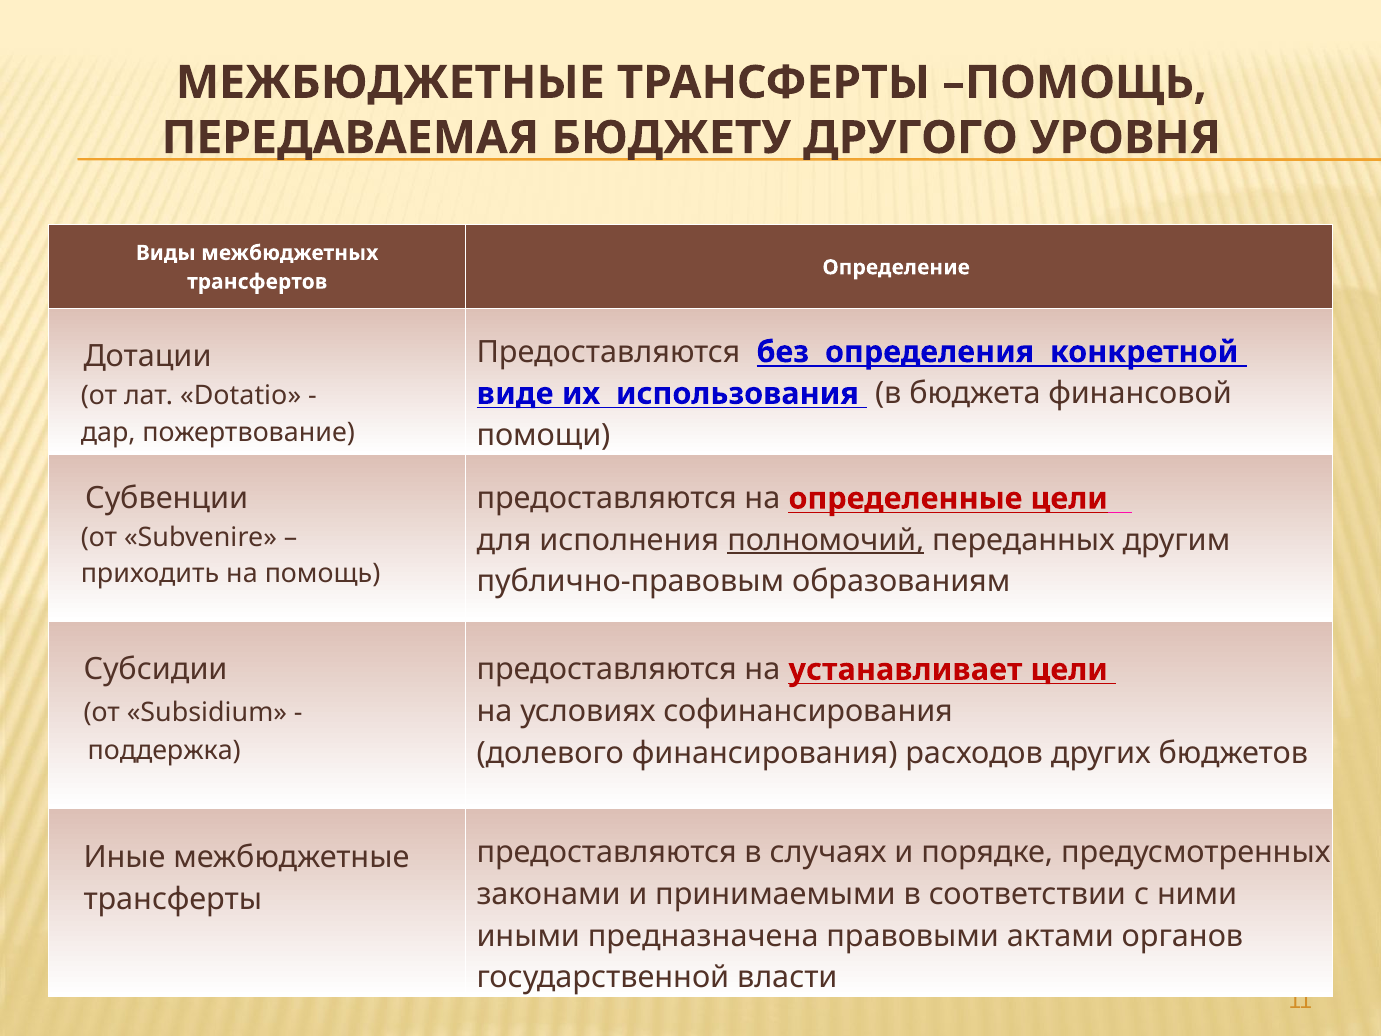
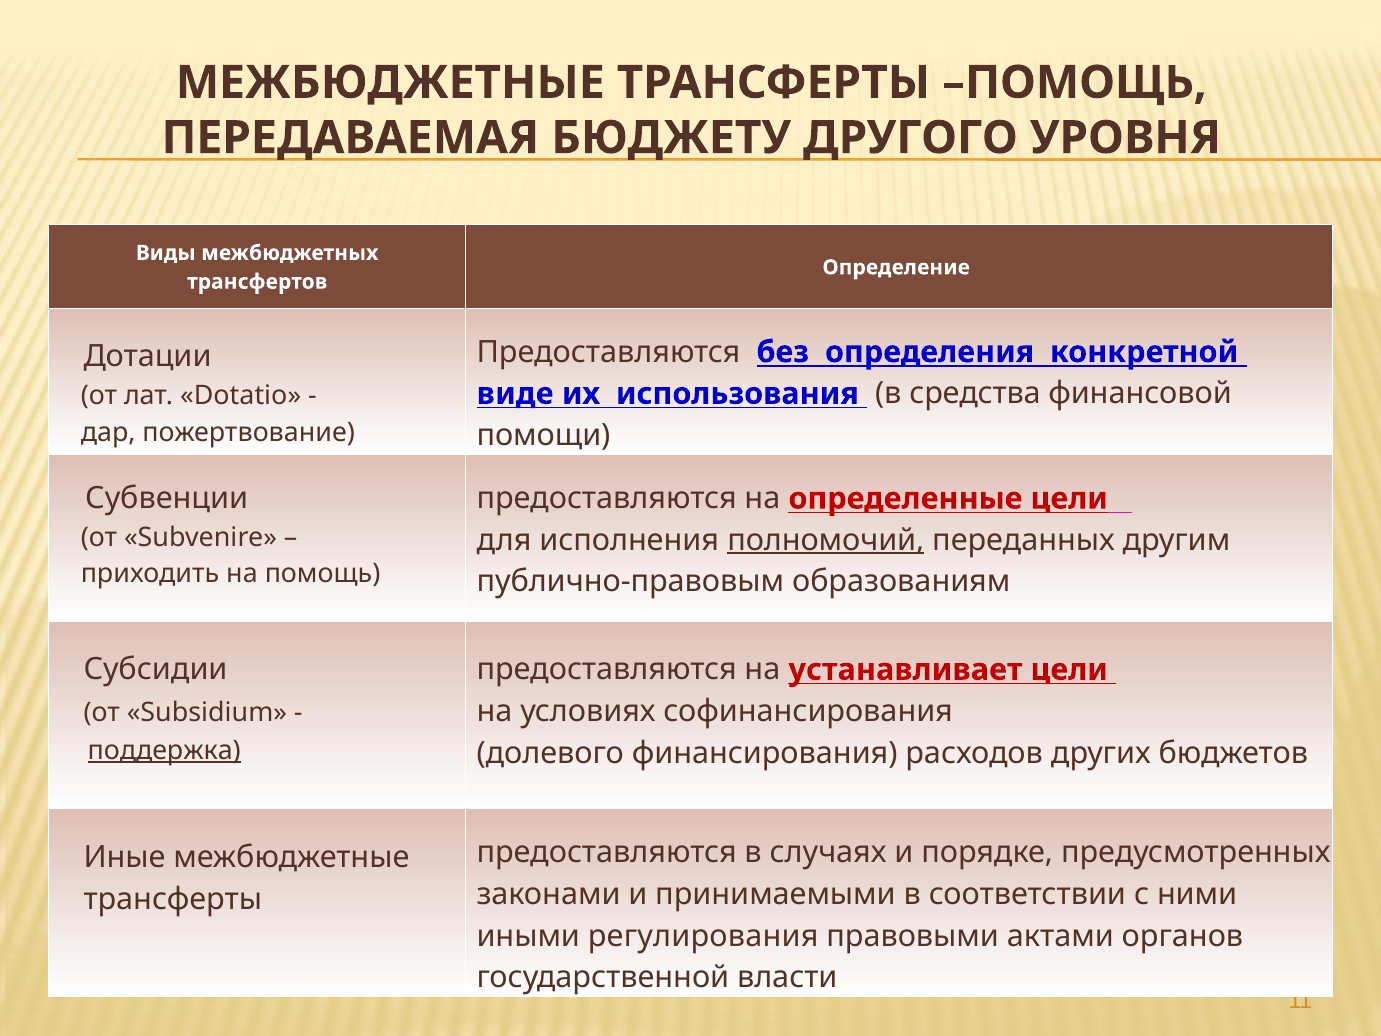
бюджета: бюджета -> средства
поддержка underline: none -> present
предназначена: предназначена -> регулирования
